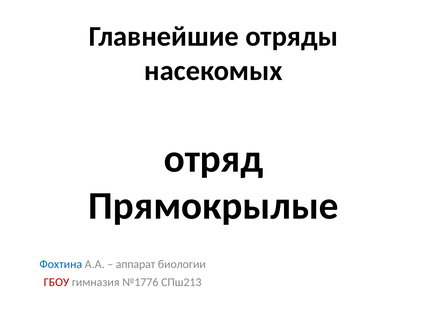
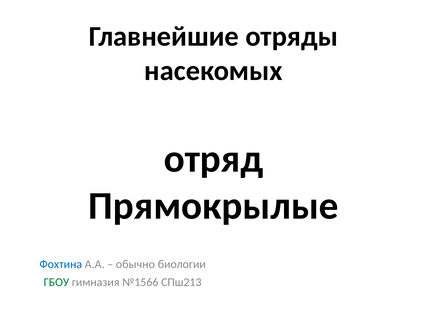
аппарат: аппарат -> обычно
ГБОУ colour: red -> green
№1776: №1776 -> №1566
